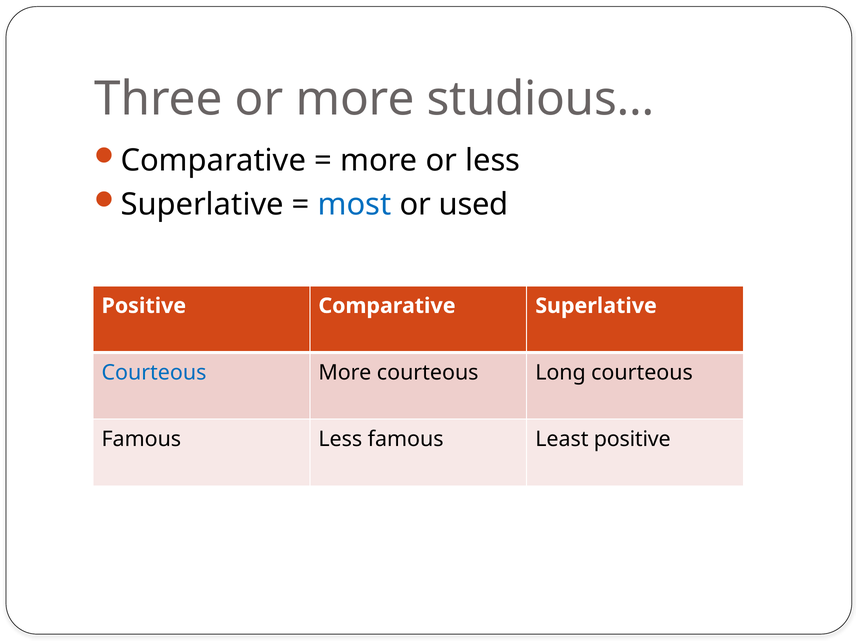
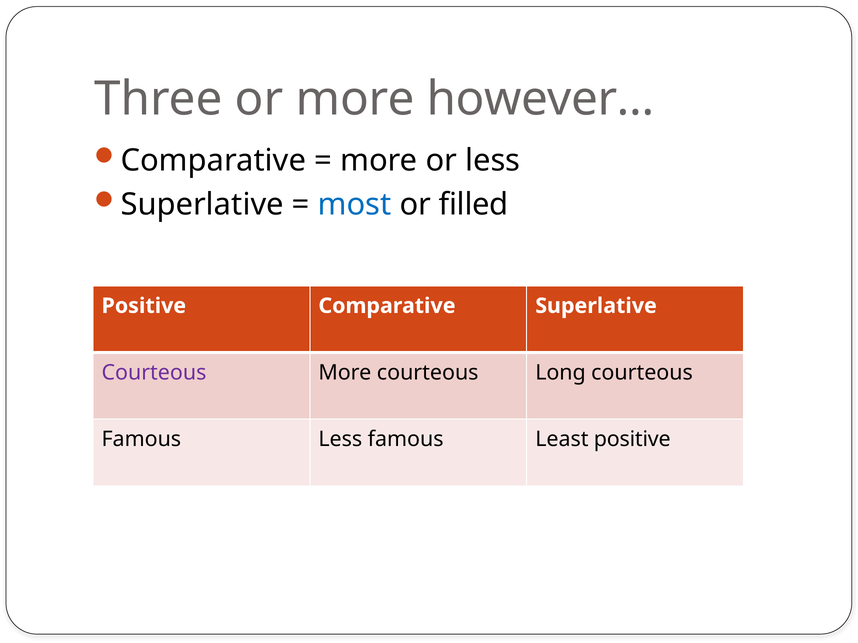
studious…: studious… -> however…
used: used -> filled
Courteous at (154, 373) colour: blue -> purple
